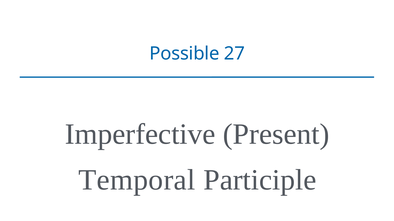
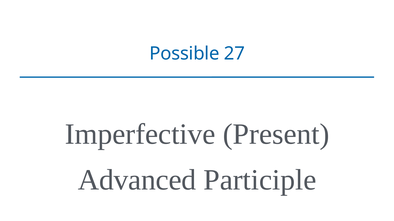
Temporal: Temporal -> Advanced
